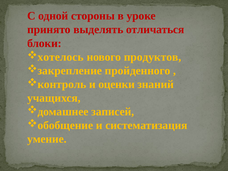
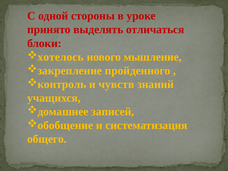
продуктов: продуктов -> мышление
оценки: оценки -> чувств
умение: умение -> общего
